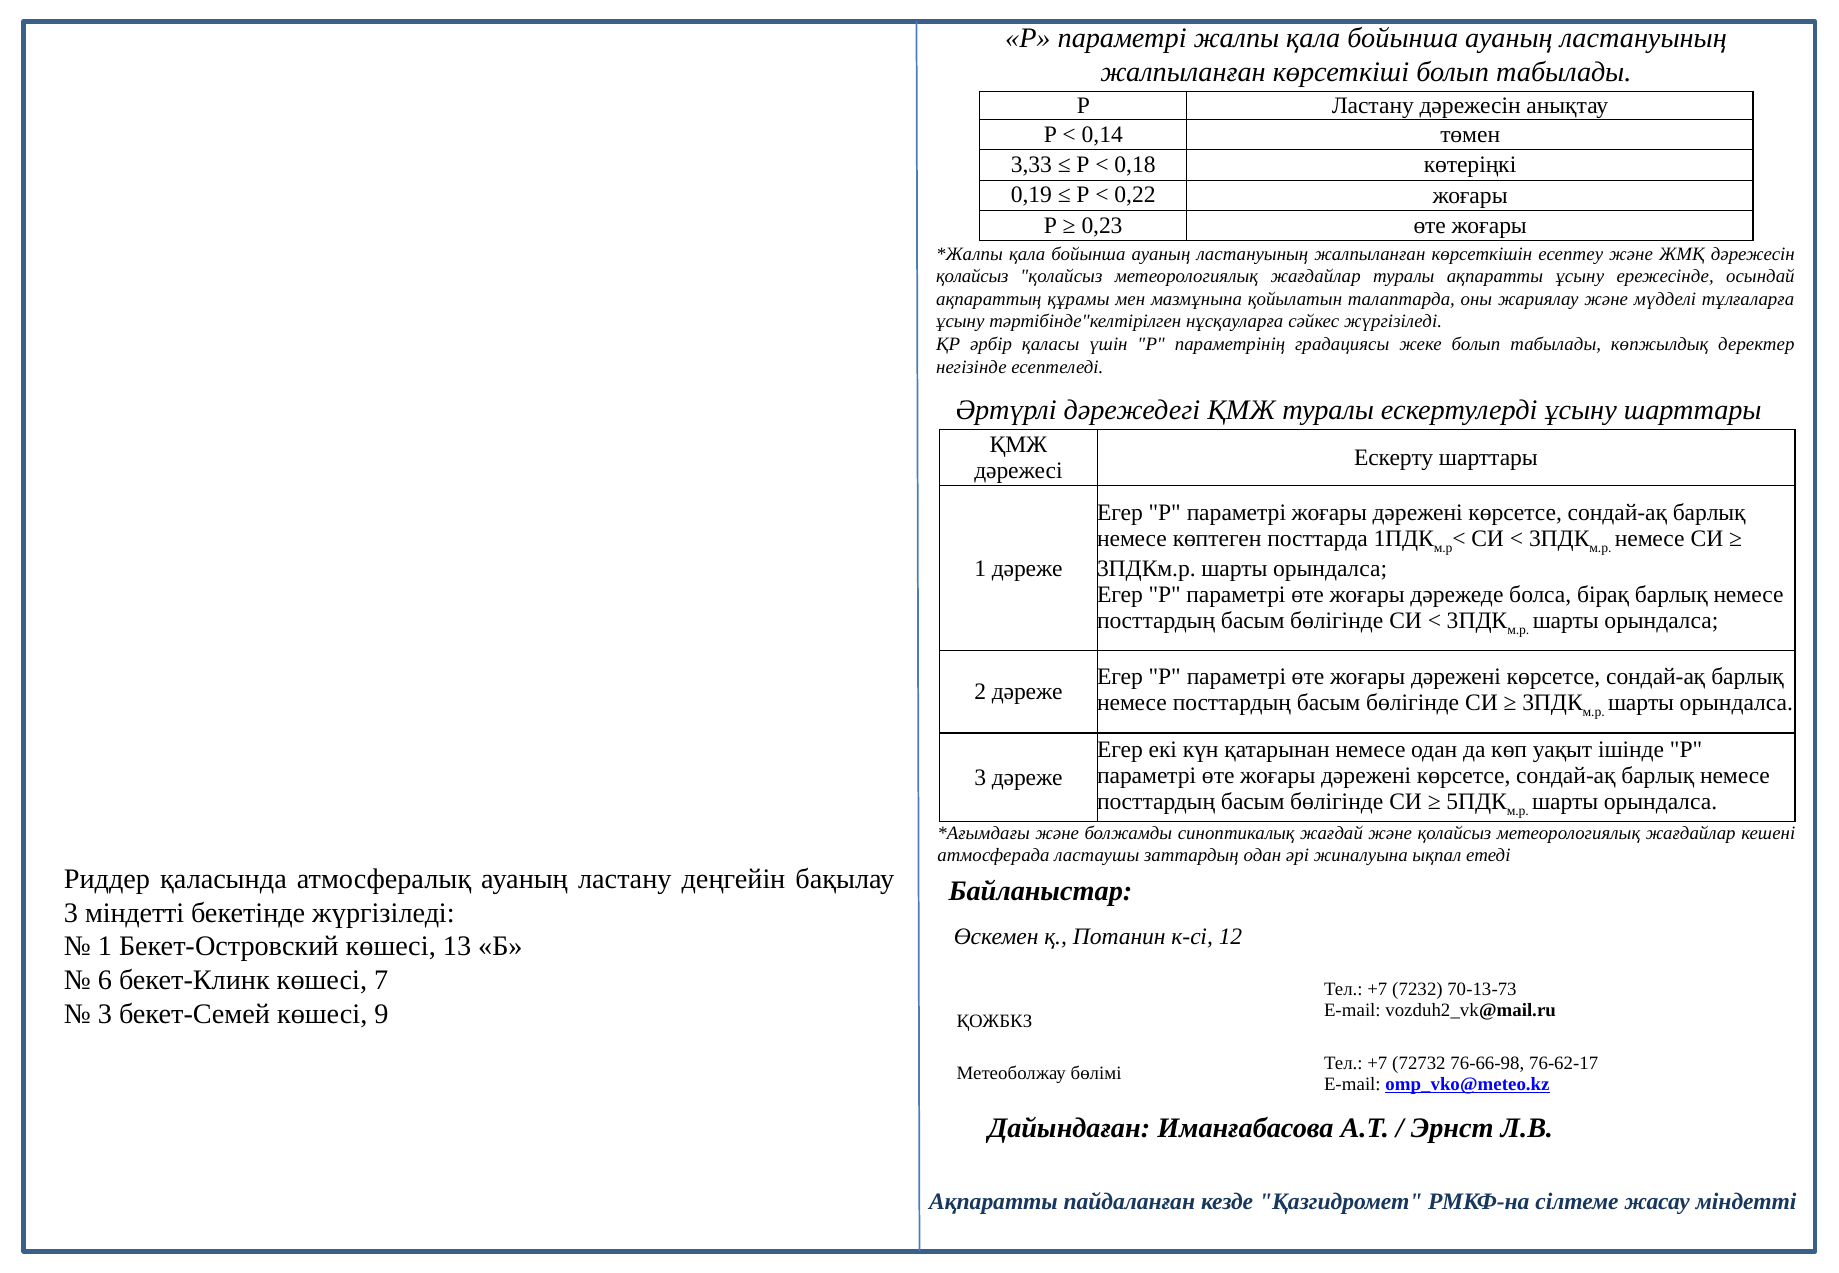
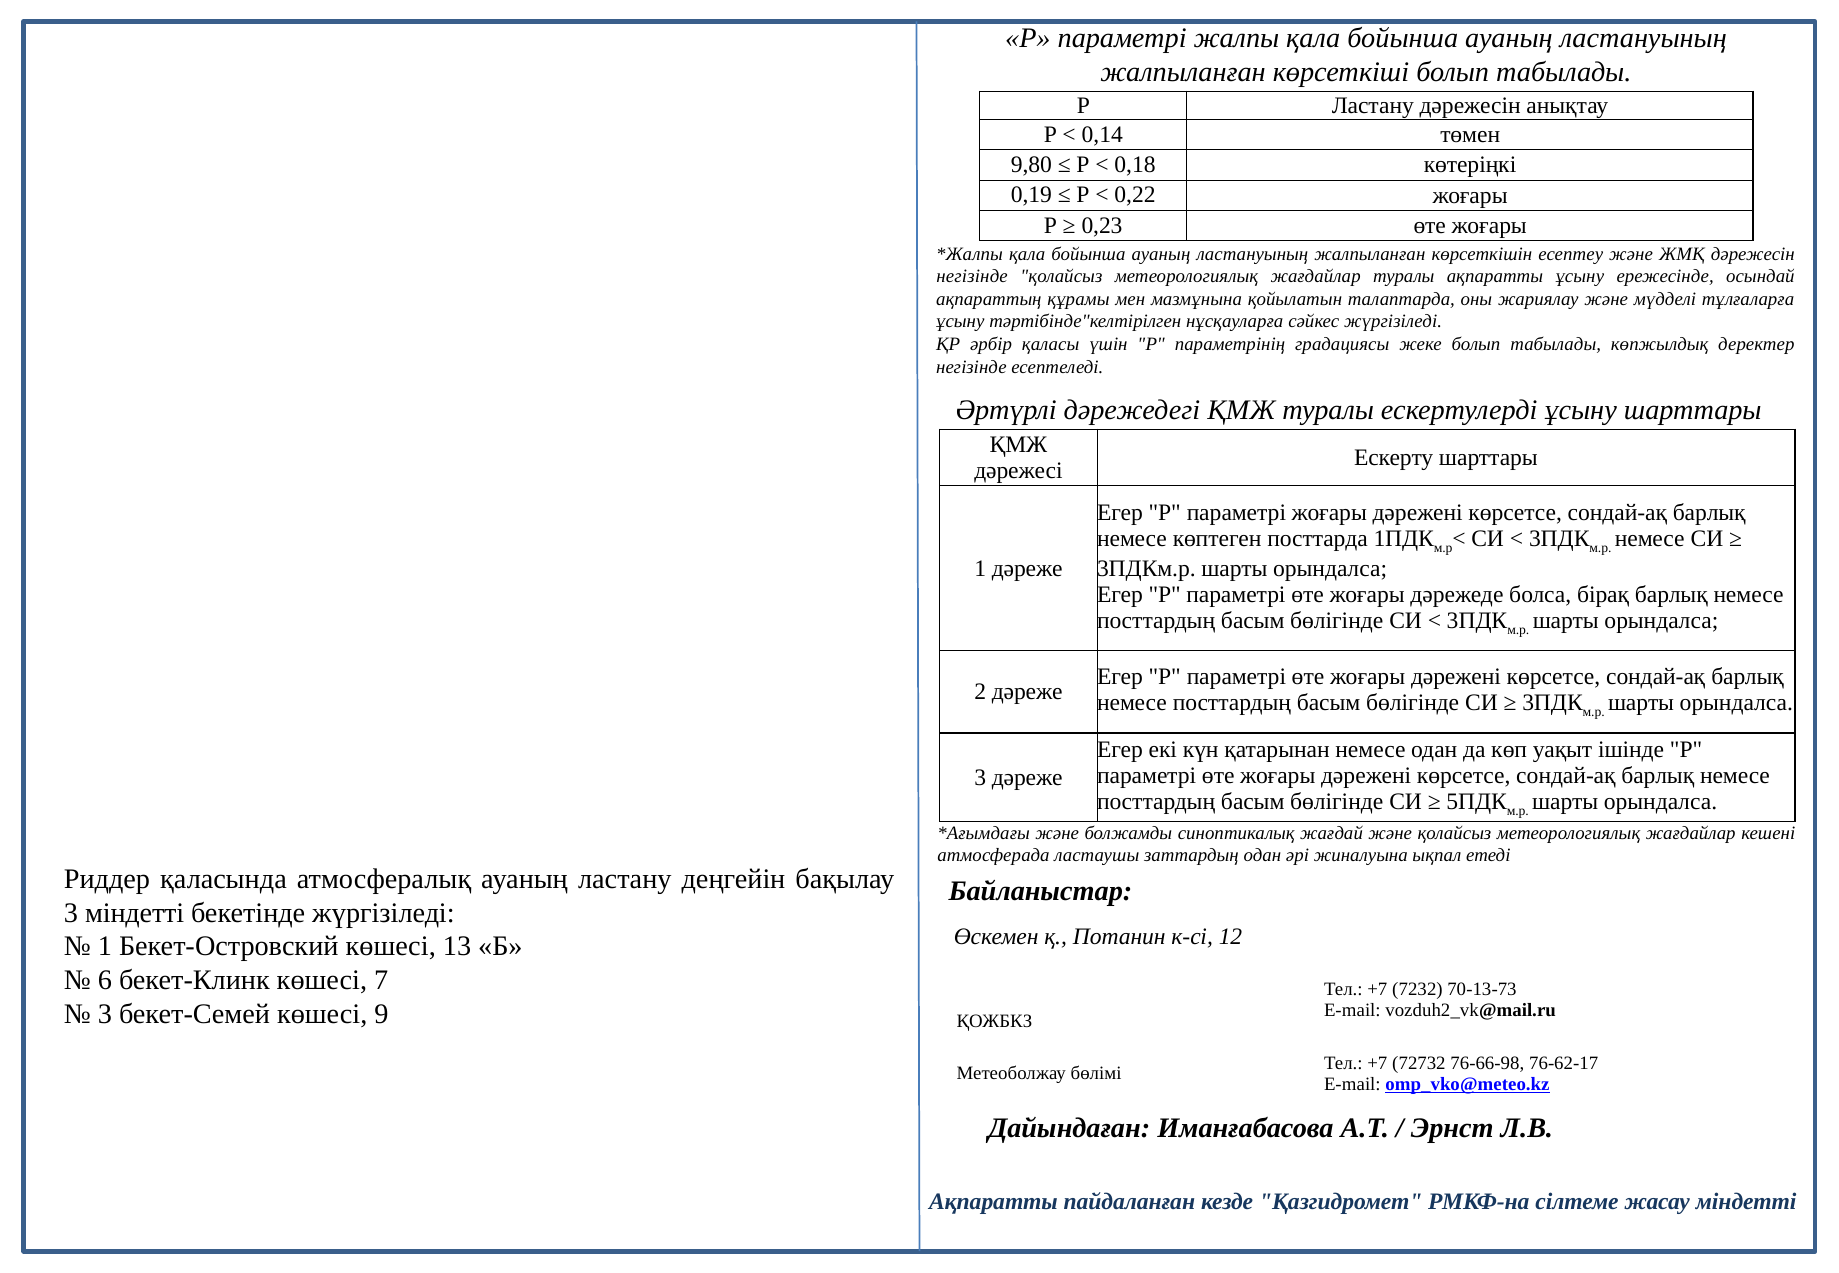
3,33: 3,33 -> 9,80
қолайсыз at (972, 276): қолайсыз -> негізінде
